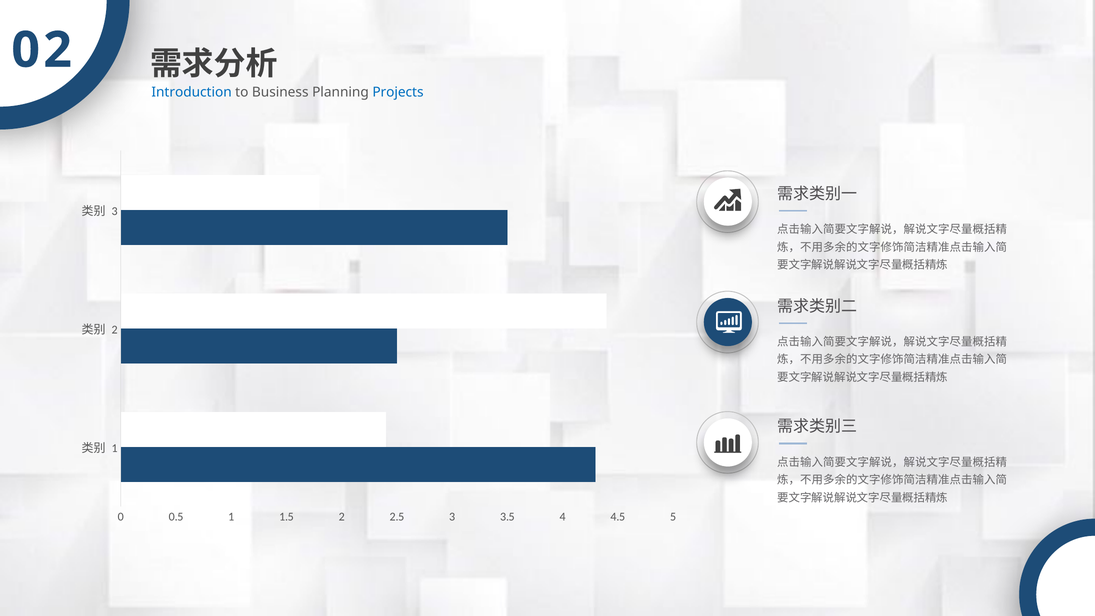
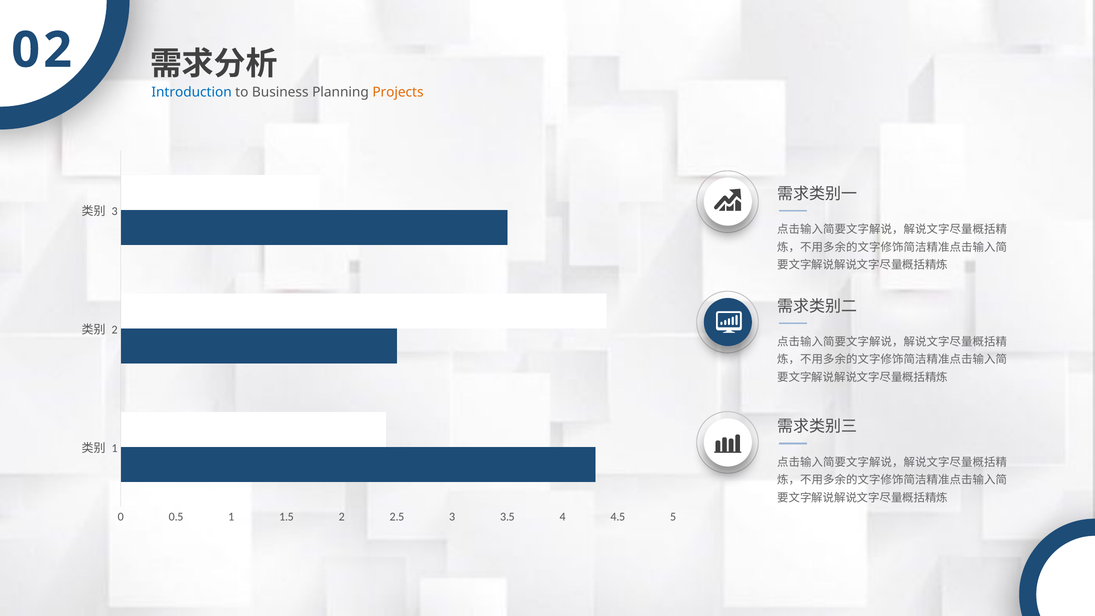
Projects colour: blue -> orange
